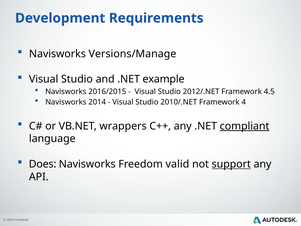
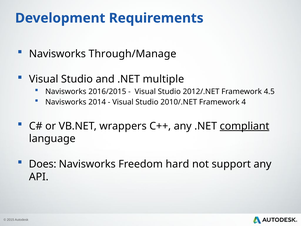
Versions/Manage: Versions/Manage -> Through/Manage
example: example -> multiple
valid: valid -> hard
support underline: present -> none
